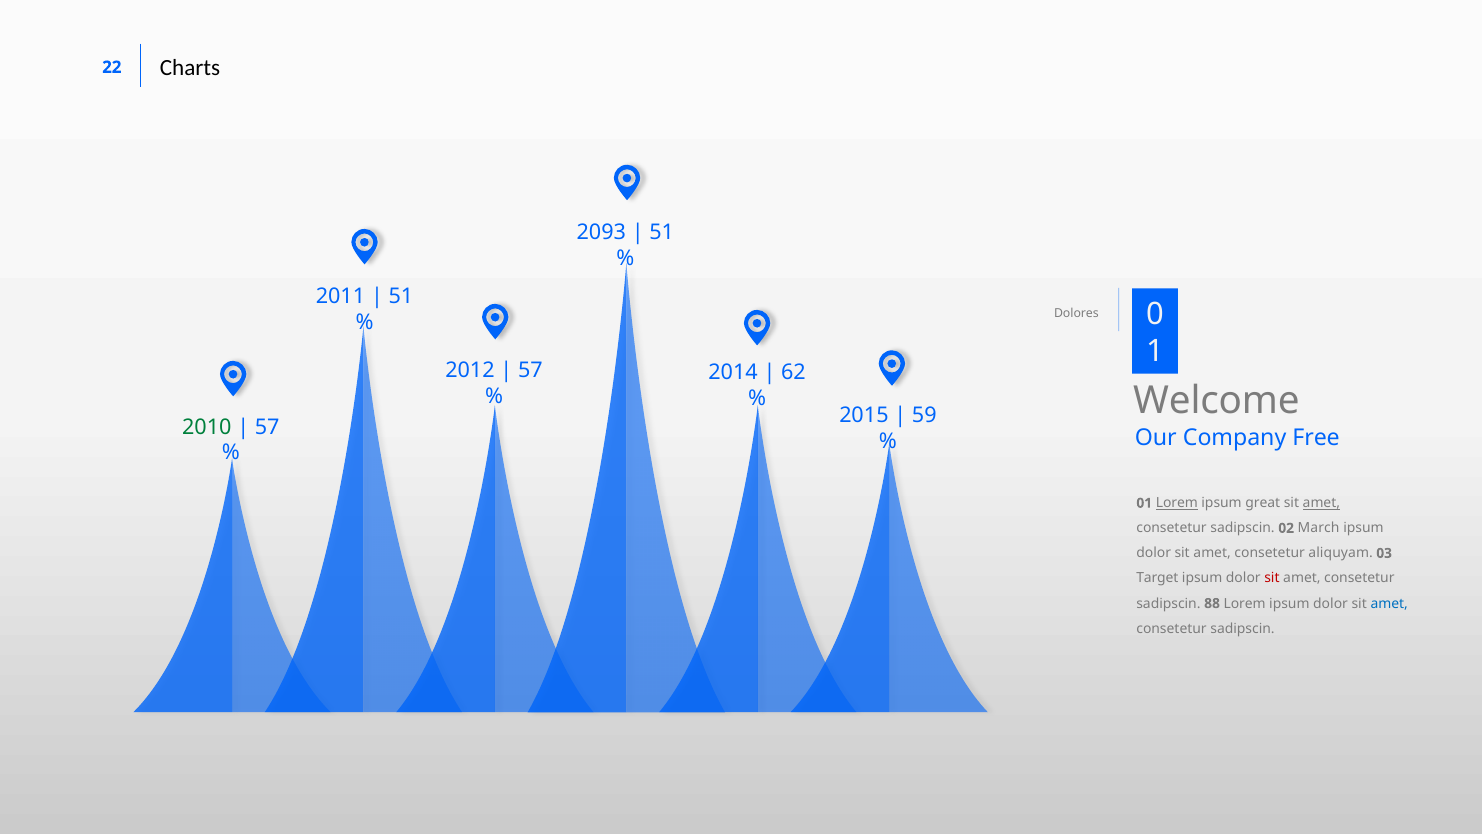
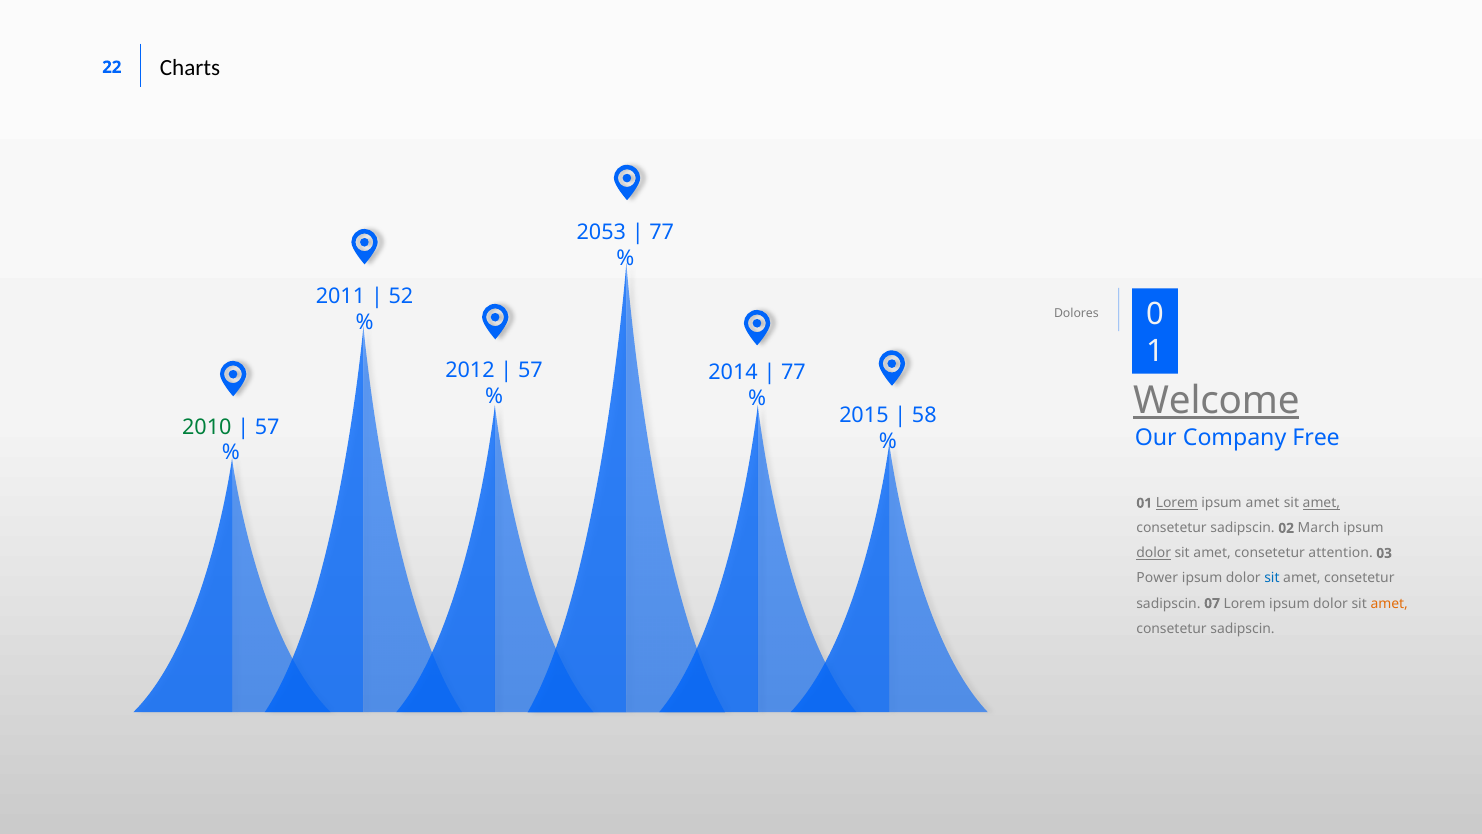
2093: 2093 -> 2053
51 at (662, 232): 51 -> 77
51 at (401, 297): 51 -> 52
62 at (793, 373): 62 -> 77
Welcome underline: none -> present
59: 59 -> 58
ipsum great: great -> amet
dolor at (1154, 553) underline: none -> present
aliquyam: aliquyam -> attention
Target: Target -> Power
sit at (1272, 578) colour: red -> blue
88: 88 -> 07
amet at (1389, 603) colour: blue -> orange
